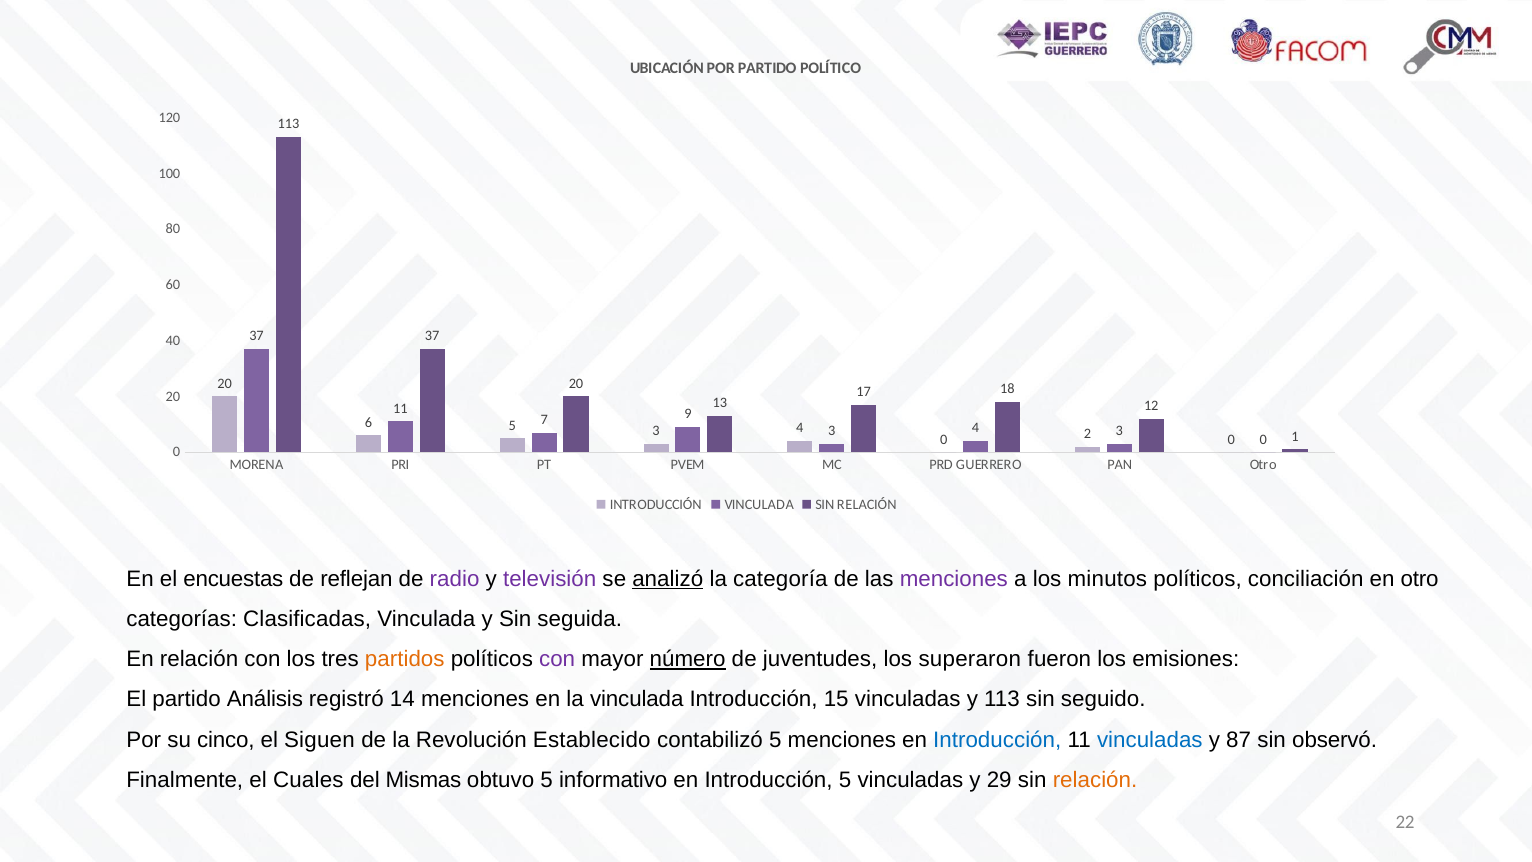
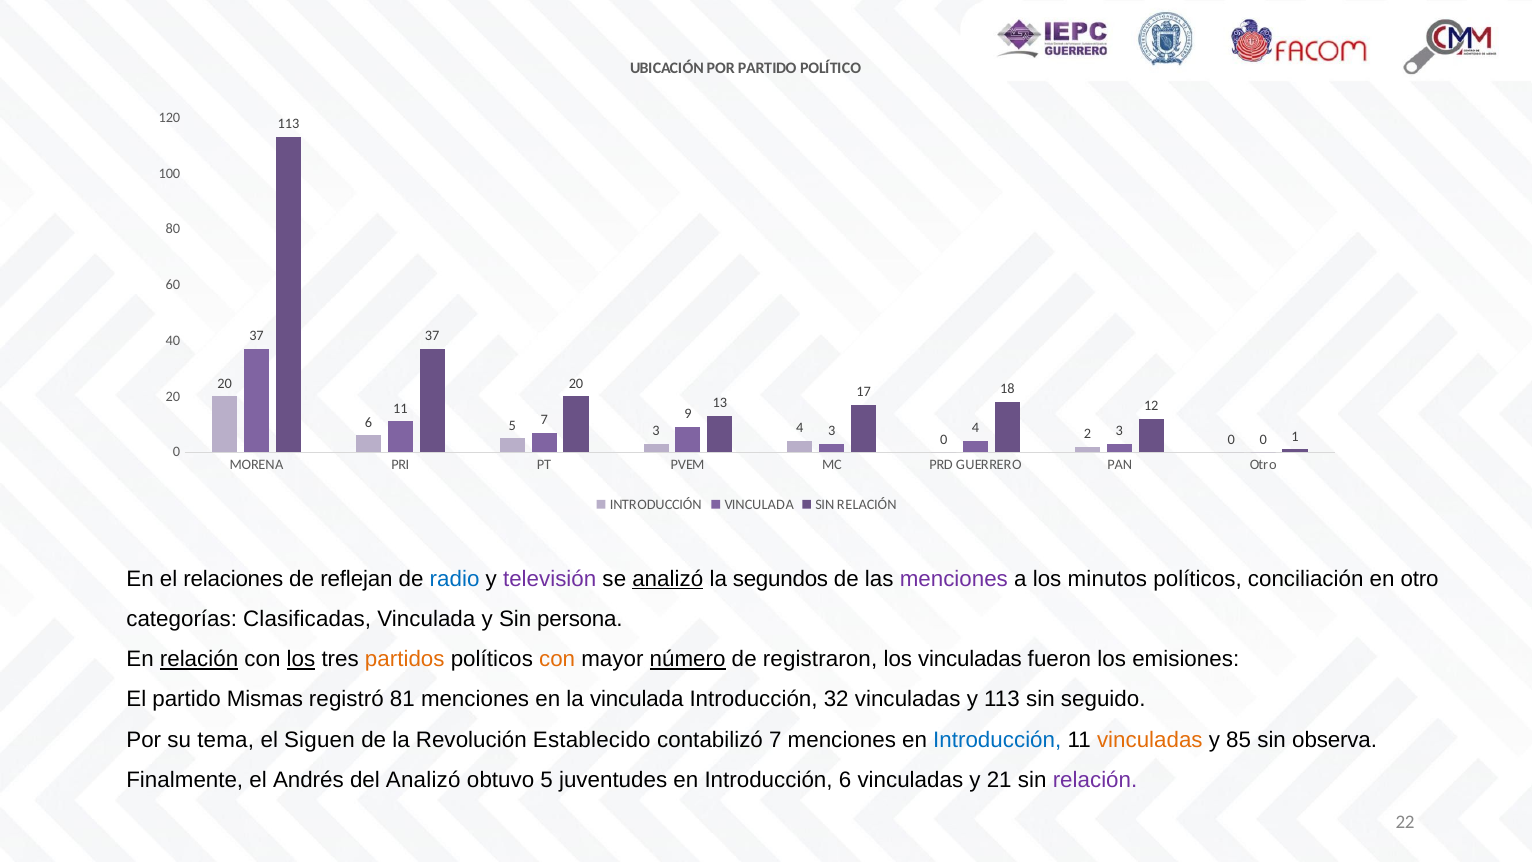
encuestas: encuestas -> relaciones
radio colour: purple -> blue
categoría: categoría -> segundos
seguida: seguida -> persona
relación at (199, 659) underline: none -> present
los at (301, 659) underline: none -> present
con at (557, 659) colour: purple -> orange
juventudes: juventudes -> registraron
los superaron: superaron -> vinculadas
Análisis: Análisis -> Mismas
14: 14 -> 81
15: 15 -> 32
cinco: cinco -> tema
contabilizó 5: 5 -> 7
vinculadas at (1150, 739) colour: blue -> orange
87: 87 -> 85
observó: observó -> observa
Cuales: Cuales -> Andrés
del Mismas: Mismas -> Analizó
informativo: informativo -> juventudes
Introducción 5: 5 -> 6
29: 29 -> 21
relación at (1095, 780) colour: orange -> purple
